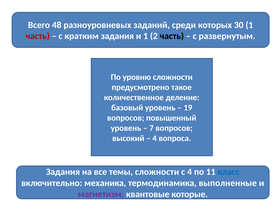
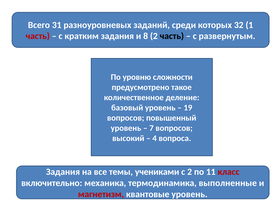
48: 48 -> 31
30: 30 -> 32
и 1: 1 -> 8
темы сложности: сложности -> учениками
с 4: 4 -> 2
класс colour: blue -> red
магнетизм colour: purple -> red
квантовые которые: которые -> уровень
